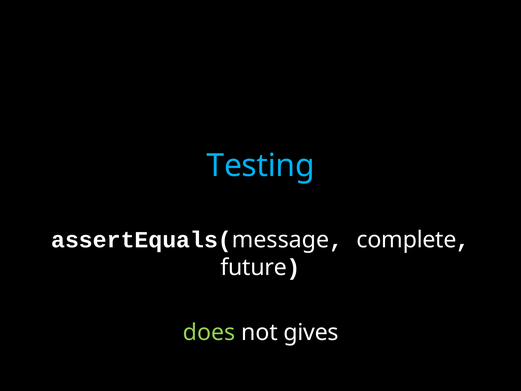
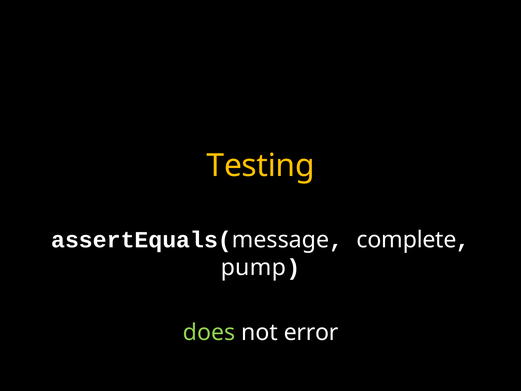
Testing colour: light blue -> yellow
future: future -> pump
gives: gives -> error
